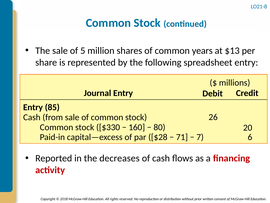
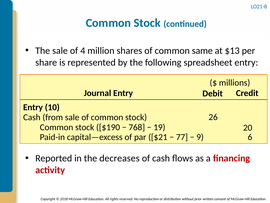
5: 5 -> 4
years: years -> same
85: 85 -> 10
$330: $330 -> $190
160: 160 -> 768
80: 80 -> 19
$28: $28 -> $21
71: 71 -> 77
7: 7 -> 9
